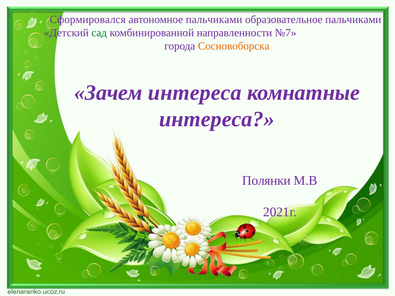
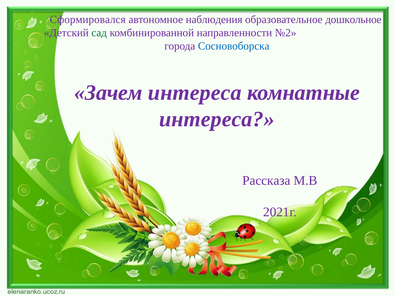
автономное пальчиками: пальчиками -> наблюдения
образовательное пальчиками: пальчиками -> дошкольное
№7: №7 -> №2
Сосновоборска colour: orange -> blue
Полянки: Полянки -> Рассказа
